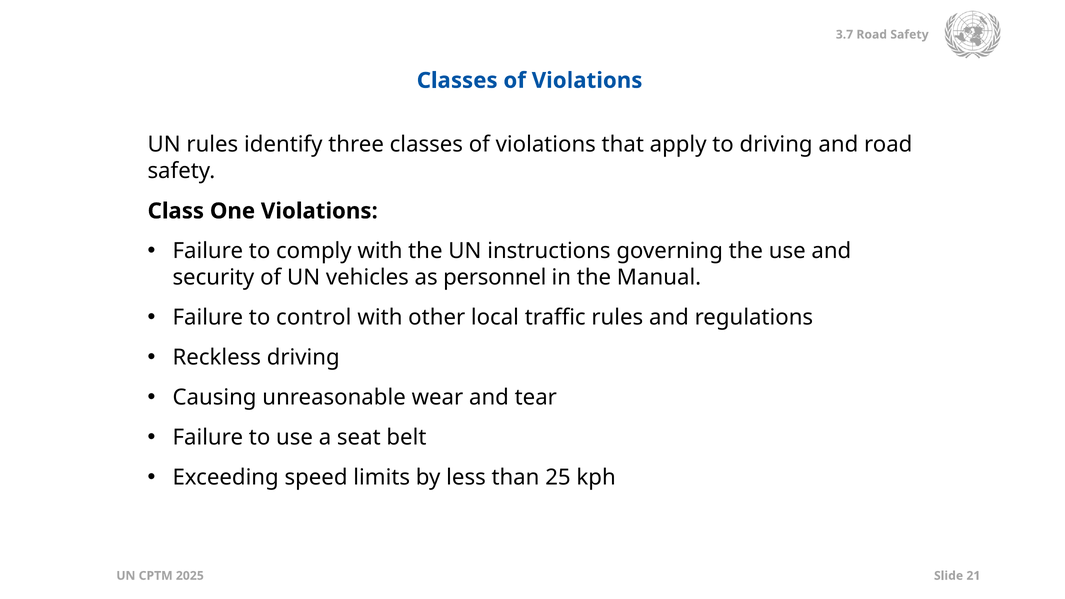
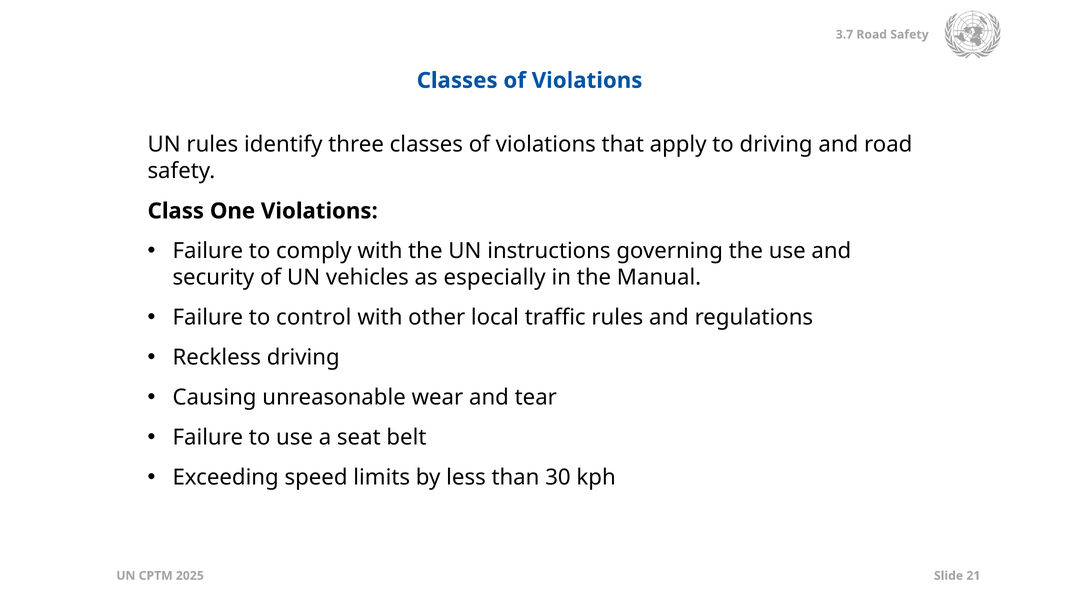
personnel: personnel -> especially
25: 25 -> 30
